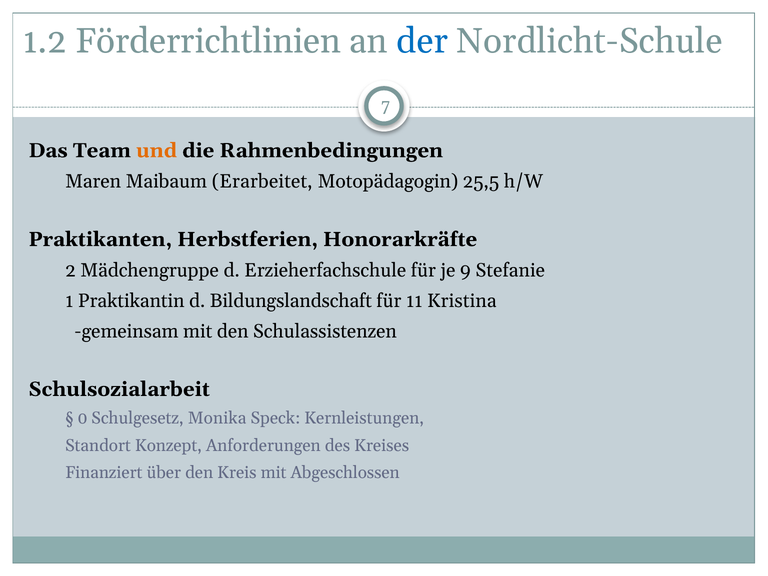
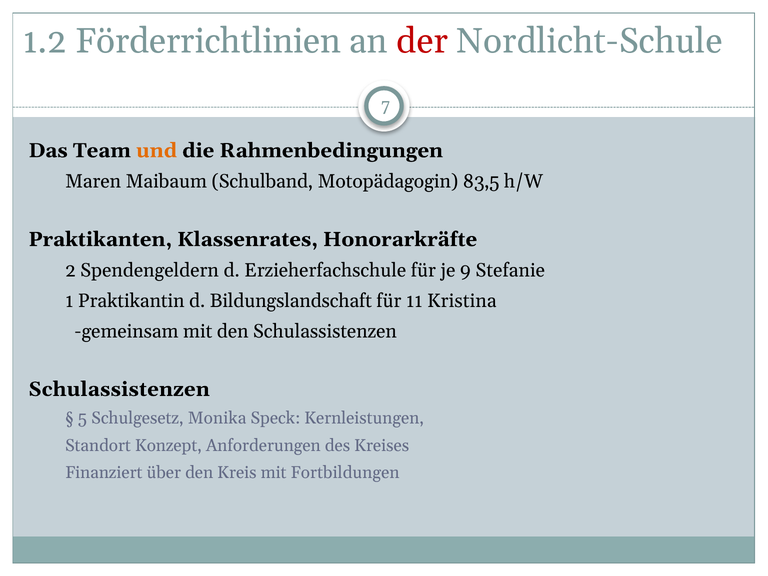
der colour: blue -> red
Erarbeitet: Erarbeitet -> Schulband
25,5: 25,5 -> 83,5
Herbstferien: Herbstferien -> Klassenrates
Mädchengruppe: Mädchengruppe -> Spendengeldern
Schulsozialarbeit at (119, 389): Schulsozialarbeit -> Schulassistenzen
0: 0 -> 5
Abgeschlossen: Abgeschlossen -> Fortbildungen
